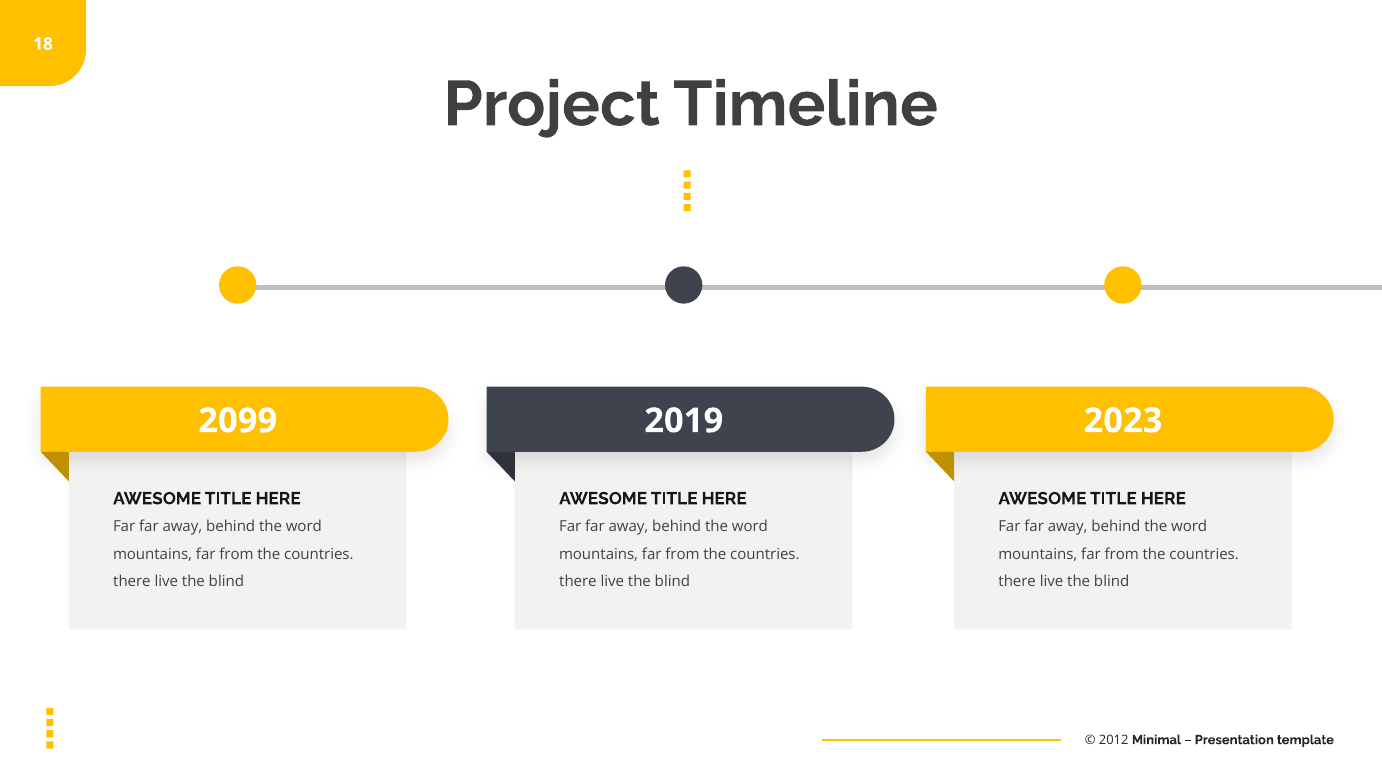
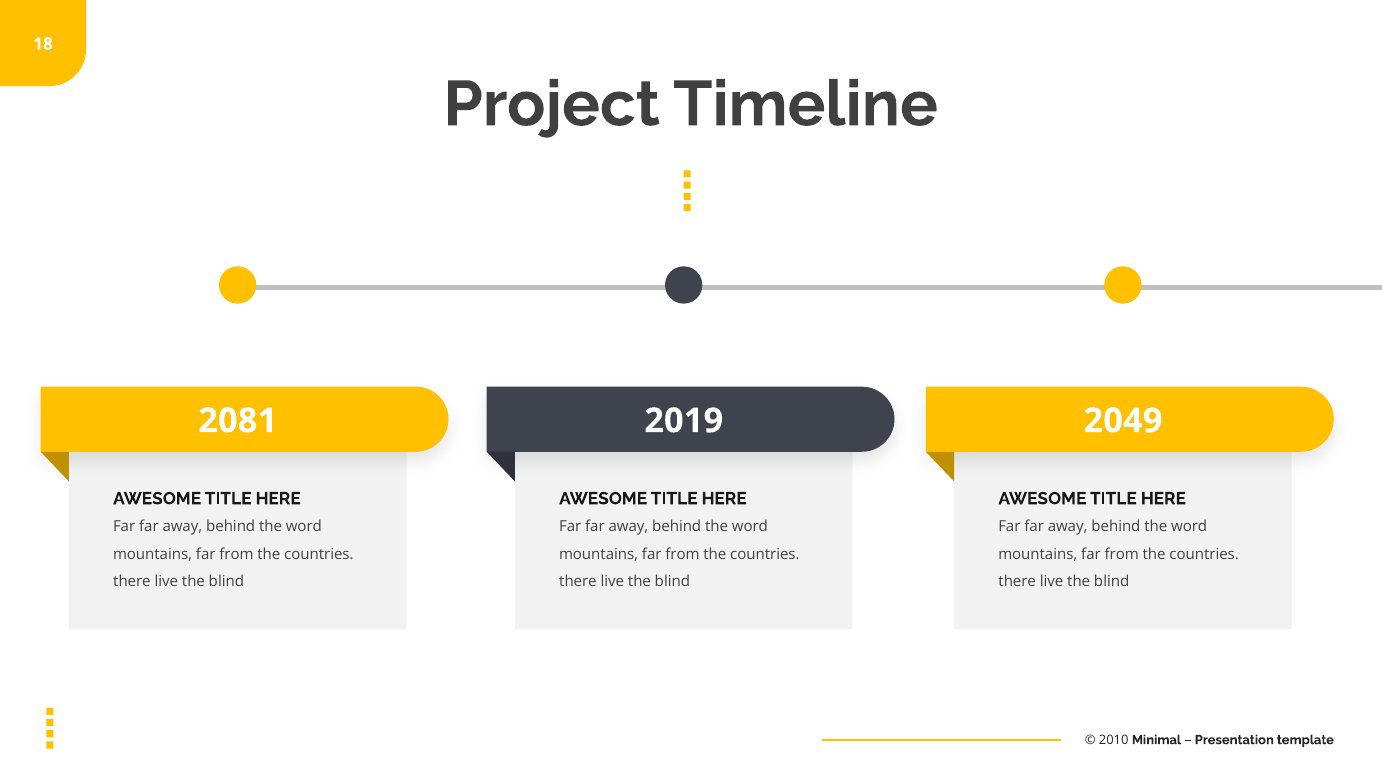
2099: 2099 -> 2081
2023: 2023 -> 2049
2012: 2012 -> 2010
